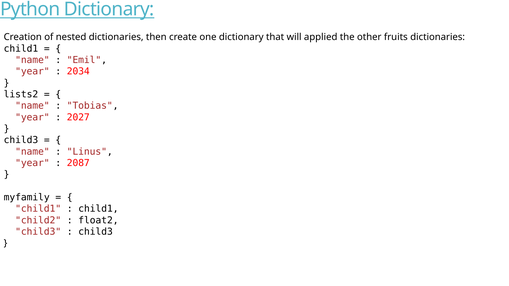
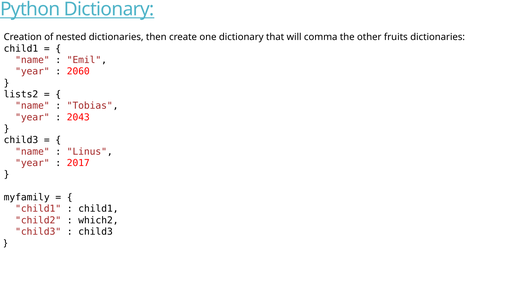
applied: applied -> comma
2034: 2034 -> 2060
2027: 2027 -> 2043
2087: 2087 -> 2017
float2: float2 -> which2
